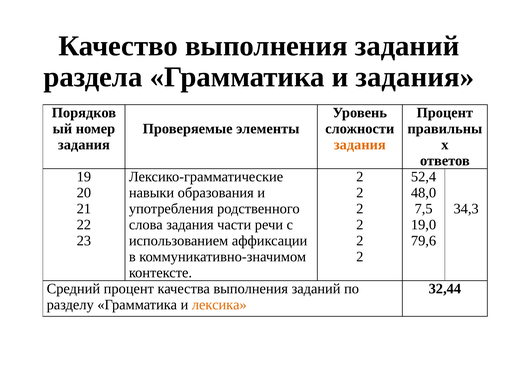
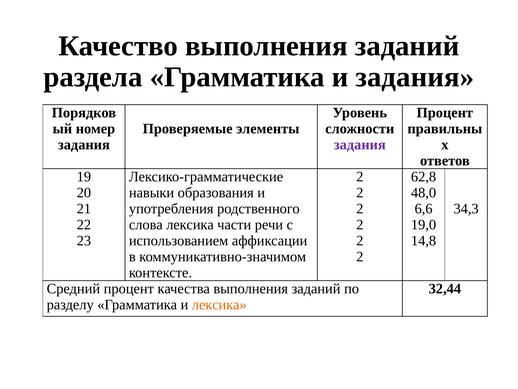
задания at (360, 145) colour: orange -> purple
52,4: 52,4 -> 62,8
7,5: 7,5 -> 6,6
слова задания: задания -> лексика
79,6: 79,6 -> 14,8
